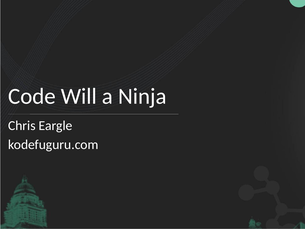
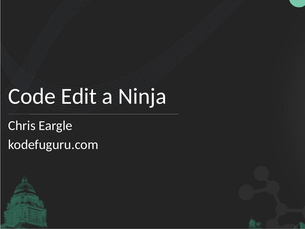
Will: Will -> Edit
